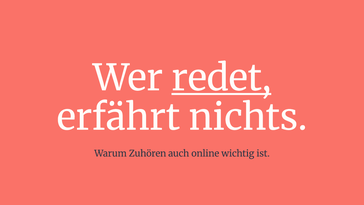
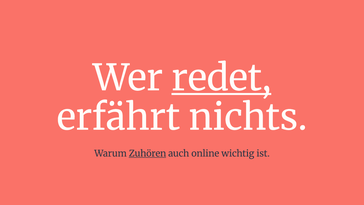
Zuhören underline: none -> present
